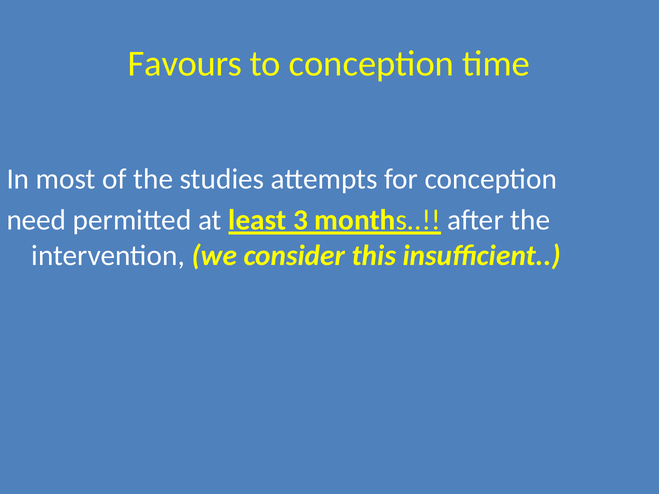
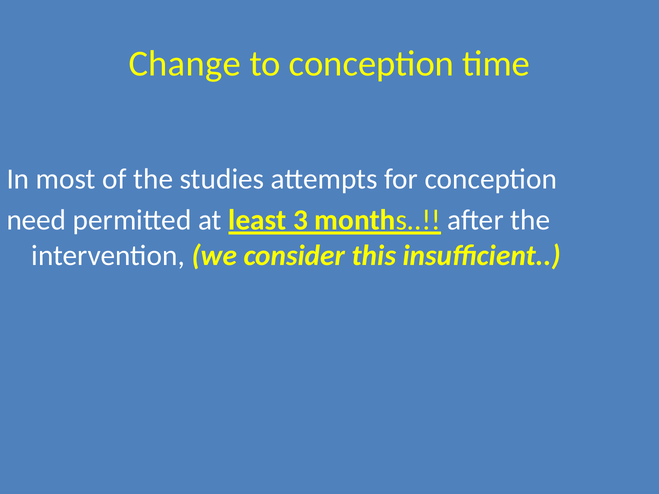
Favours: Favours -> Change
